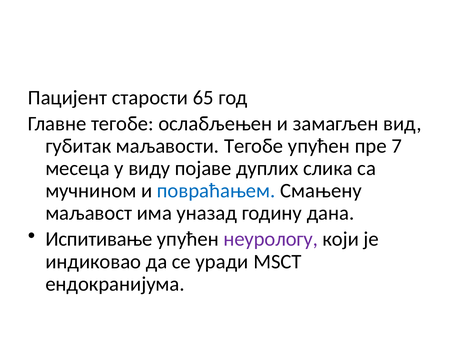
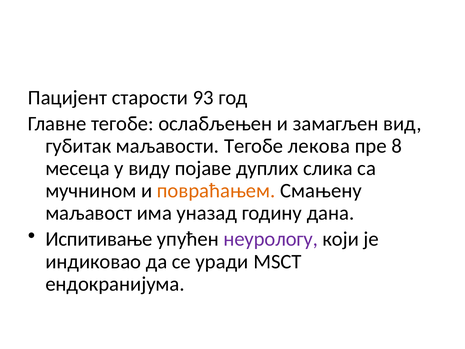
65: 65 -> 93
Тегобе упућен: упућен -> лекова
7: 7 -> 8
повраћањем colour: blue -> orange
